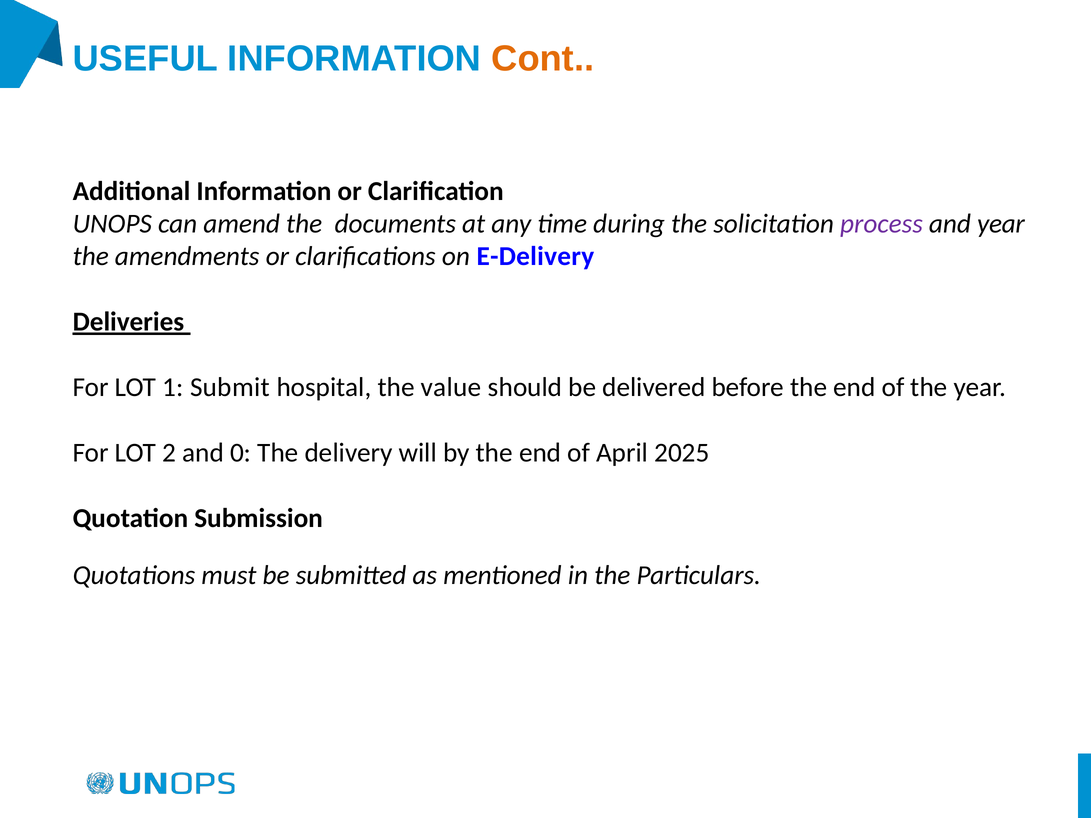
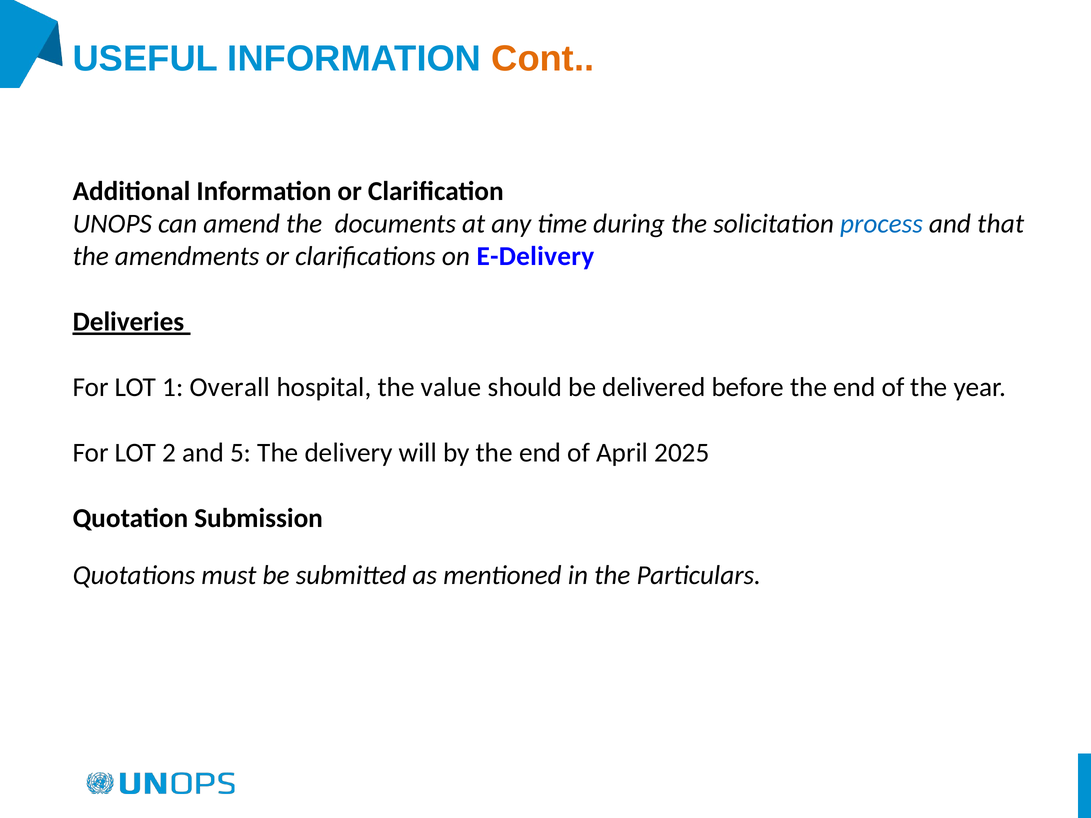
process colour: purple -> blue
and year: year -> that
Submit: Submit -> Overall
0: 0 -> 5
